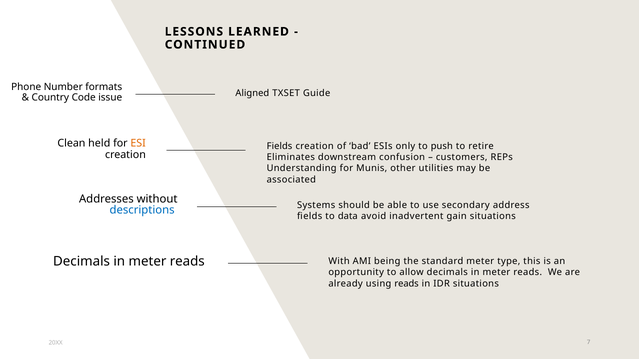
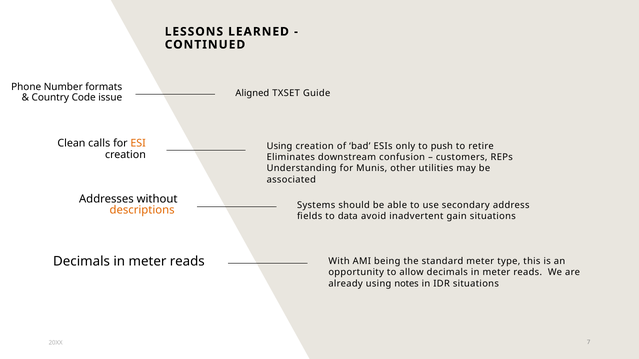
held: held -> calls
Fields at (280, 146): Fields -> Using
descriptions colour: blue -> orange
using reads: reads -> notes
